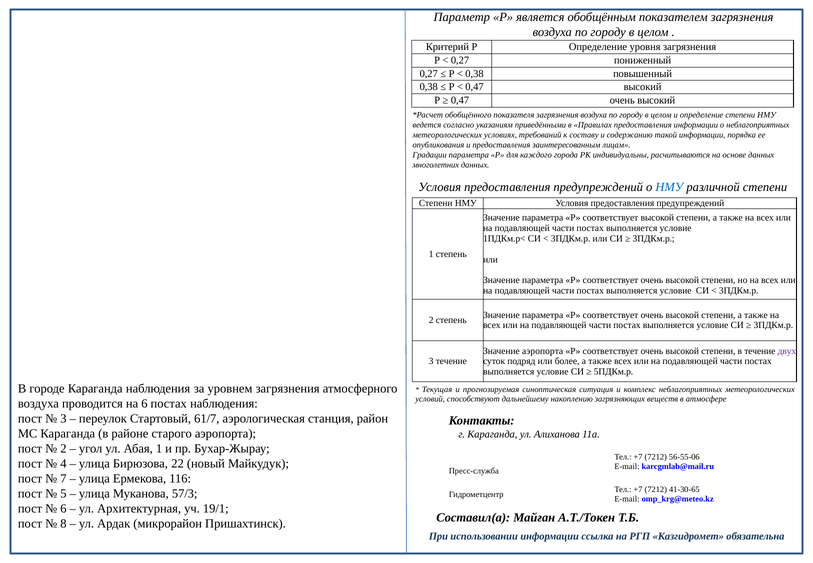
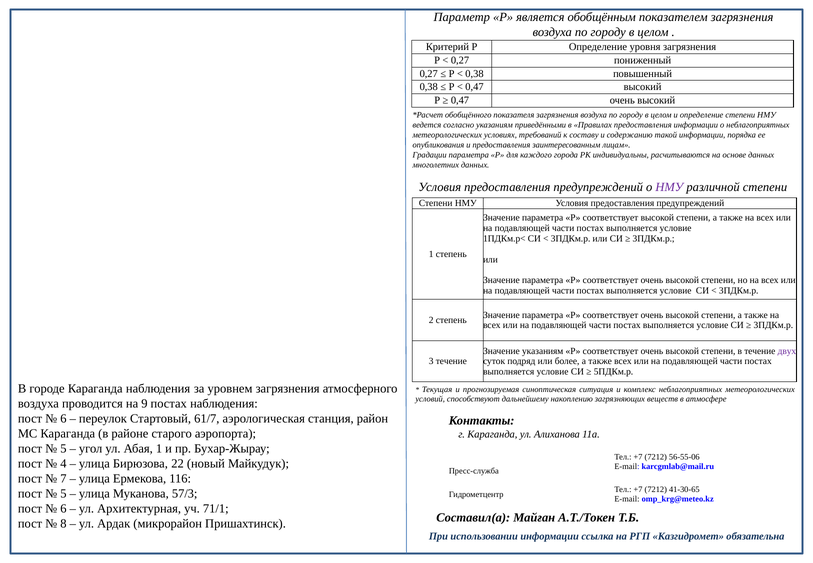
НМУ at (669, 187) colour: blue -> purple
Значение аэропорта: аэропорта -> указаниям
на 6: 6 -> 9
3 at (63, 419): 3 -> 6
2 at (63, 449): 2 -> 5
19/1: 19/1 -> 71/1
